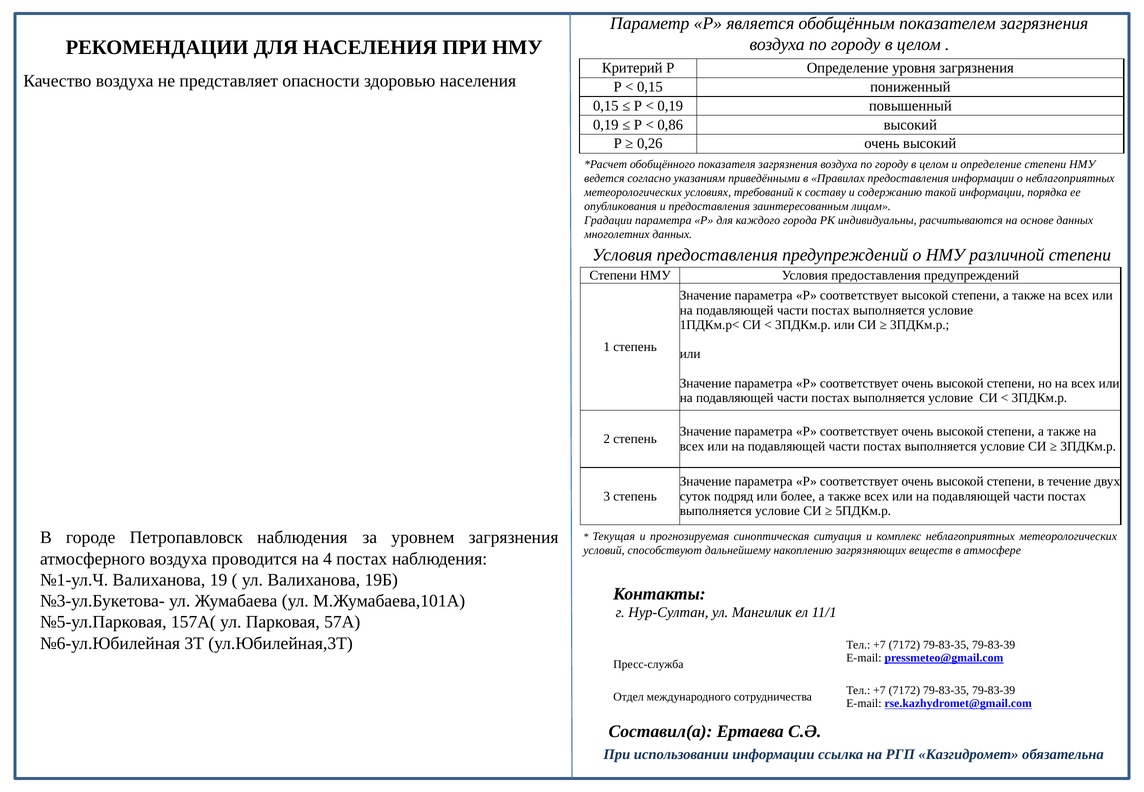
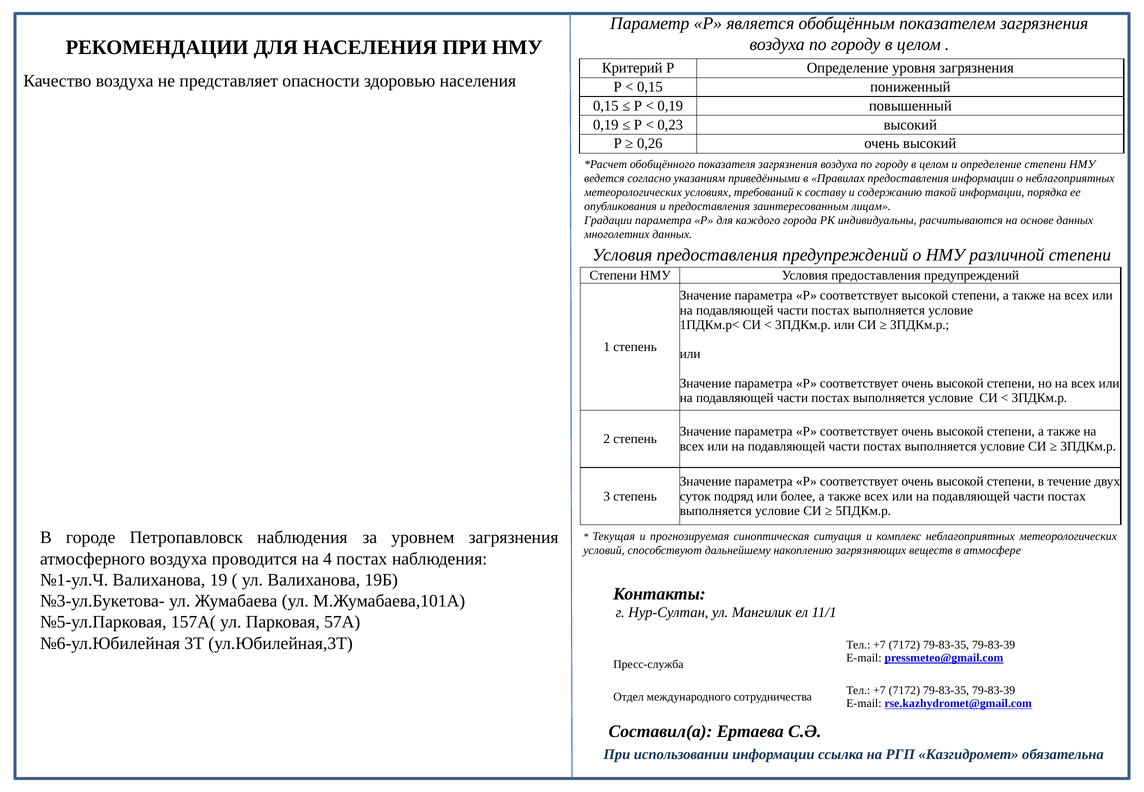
0,86: 0,86 -> 0,23
